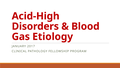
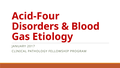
Acid-High: Acid-High -> Acid-Four
